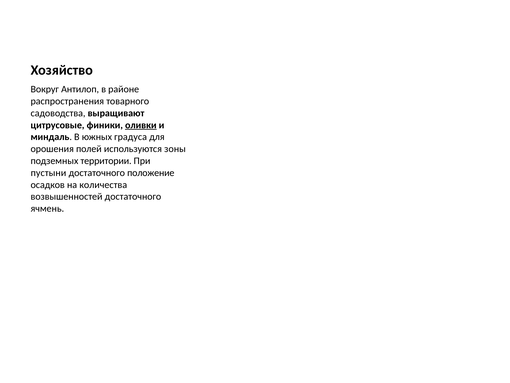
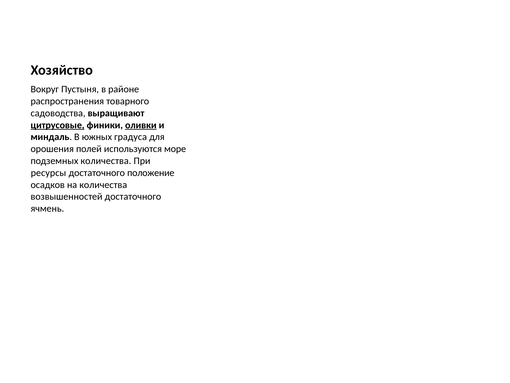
Антилоп: Антилоп -> Пустыня
цитрусовые underline: none -> present
зоны: зоны -> море
подземных территории: территории -> количества
пустыни: пустыни -> ресурсы
